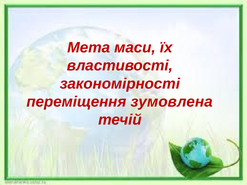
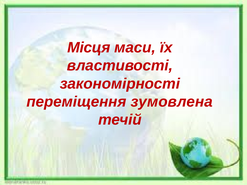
Мета: Мета -> Місця
